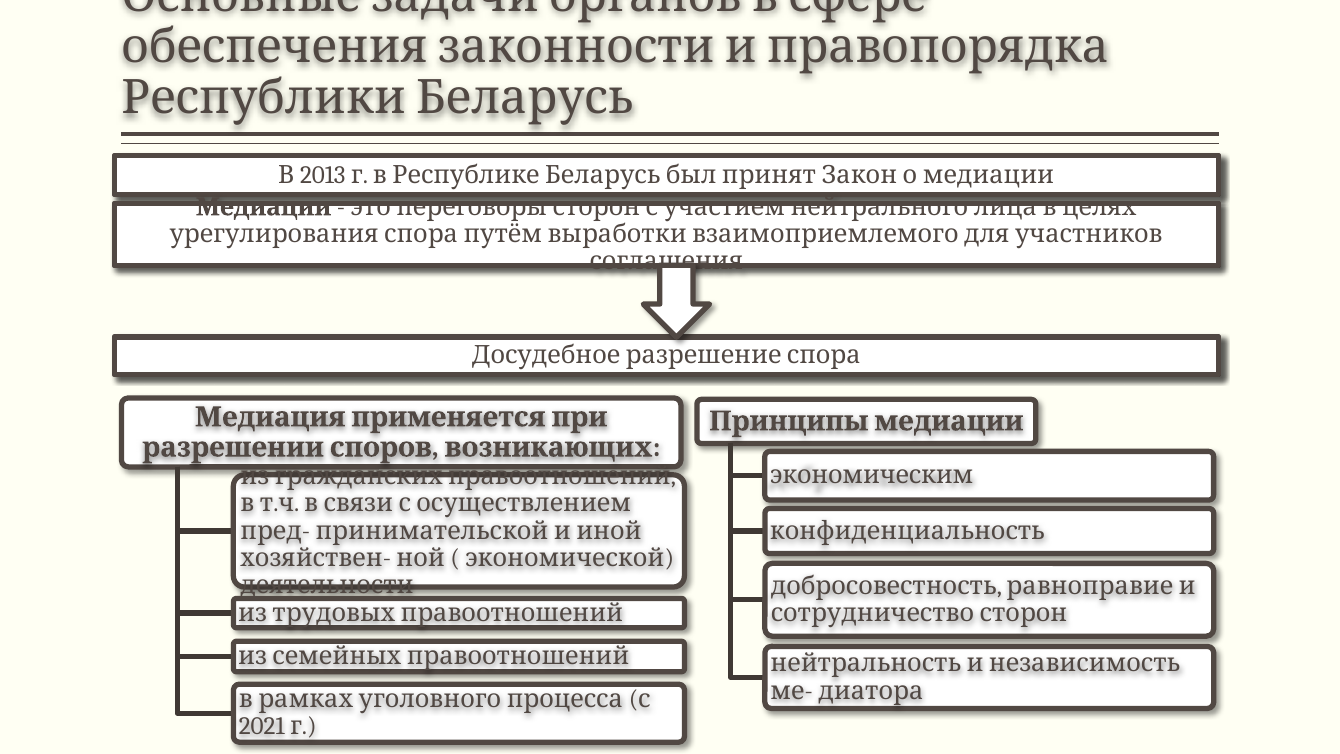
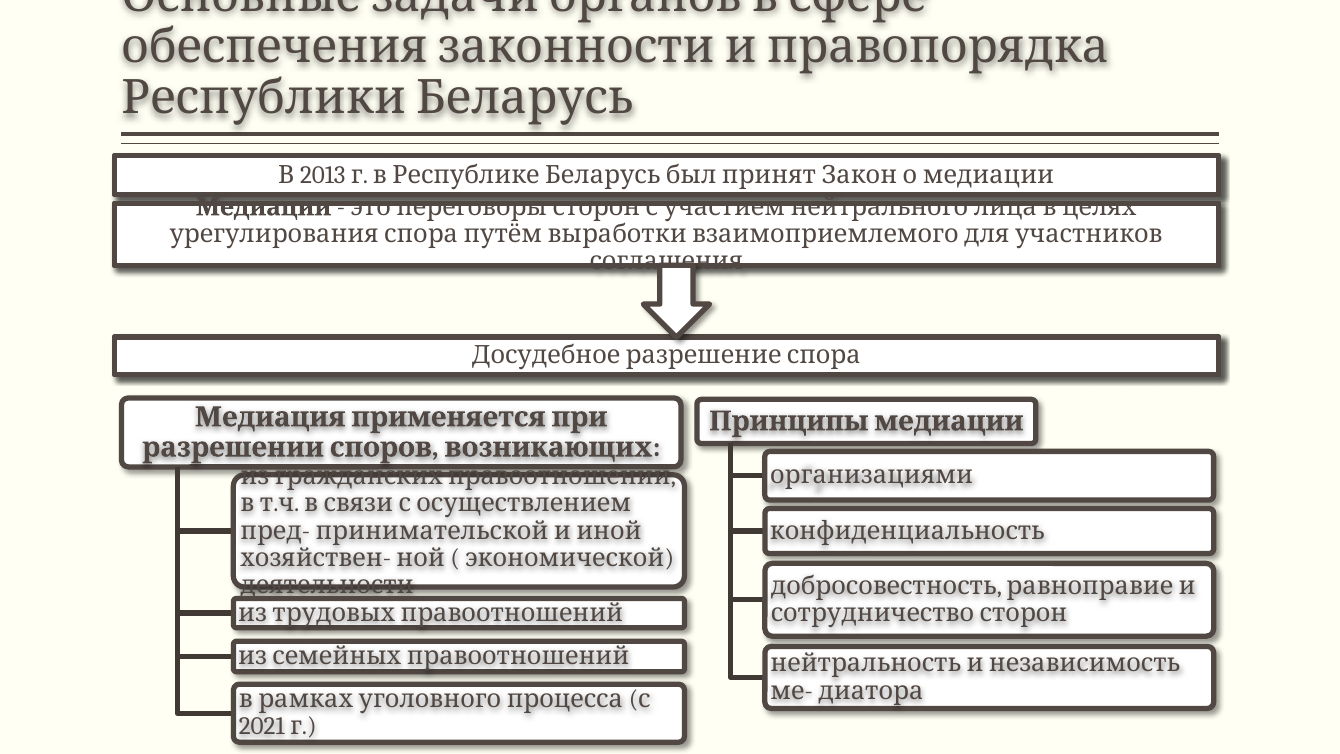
экономическим: экономическим -> организациями
